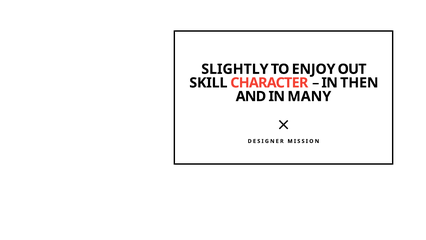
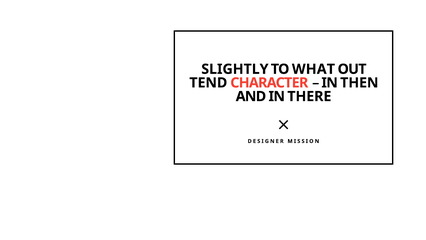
ENJOY: ENJOY -> WHAT
SKILL: SKILL -> TEND
MANY: MANY -> THERE
